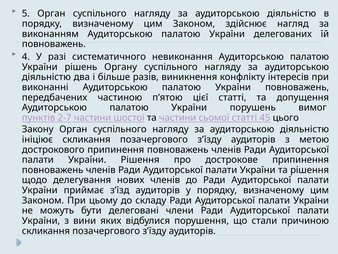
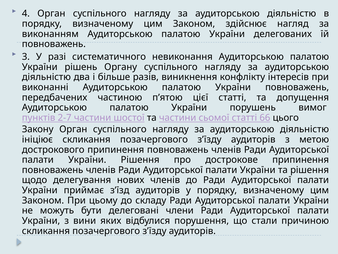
5: 5 -> 4
4: 4 -> 3
45: 45 -> 66
